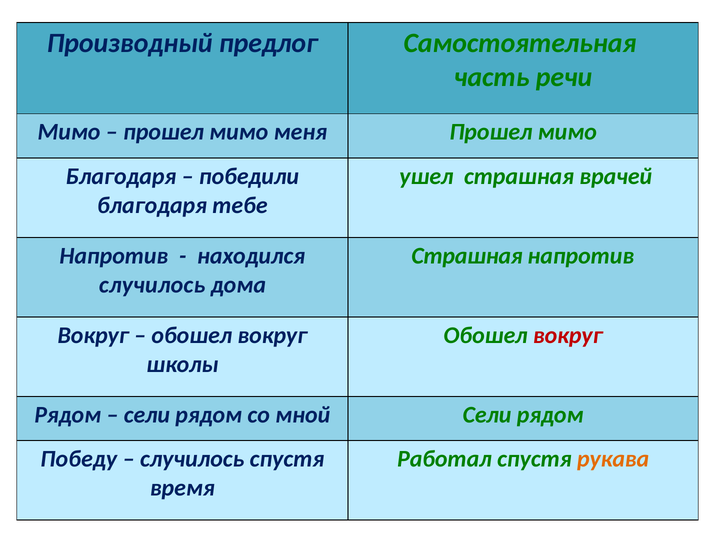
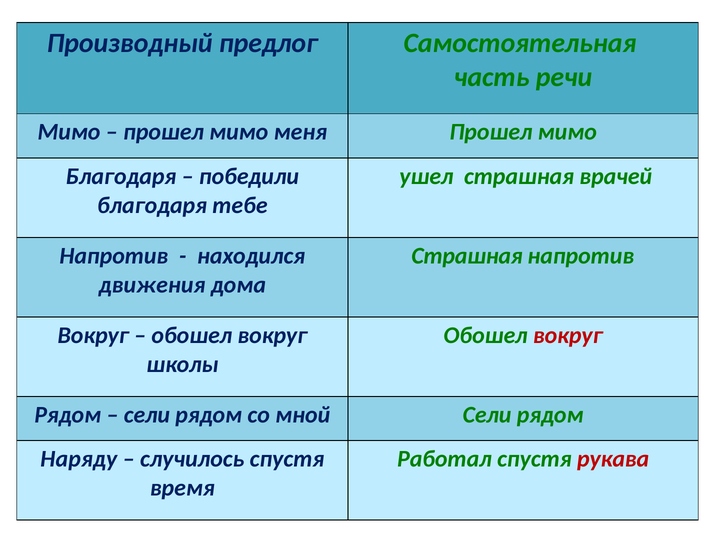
случилось at (152, 284): случилось -> движения
Победу: Победу -> Наряду
рукава colour: orange -> red
